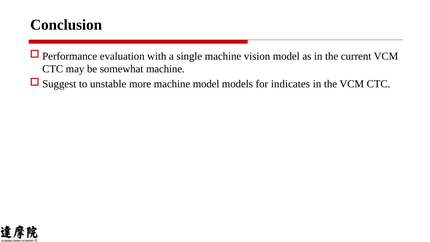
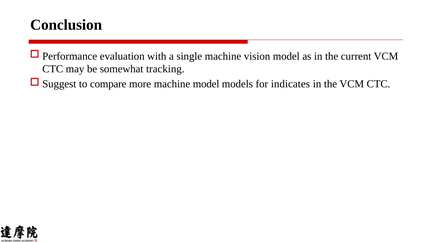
somewhat machine: machine -> tracking
unstable: unstable -> compare
